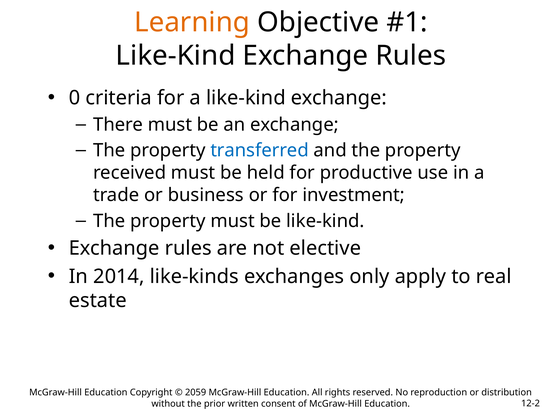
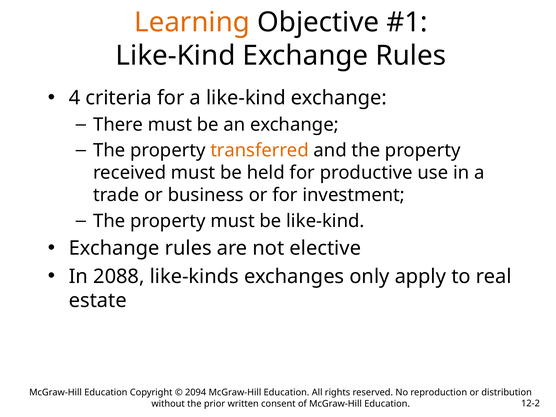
0: 0 -> 4
transferred colour: blue -> orange
2014: 2014 -> 2088
2059: 2059 -> 2094
